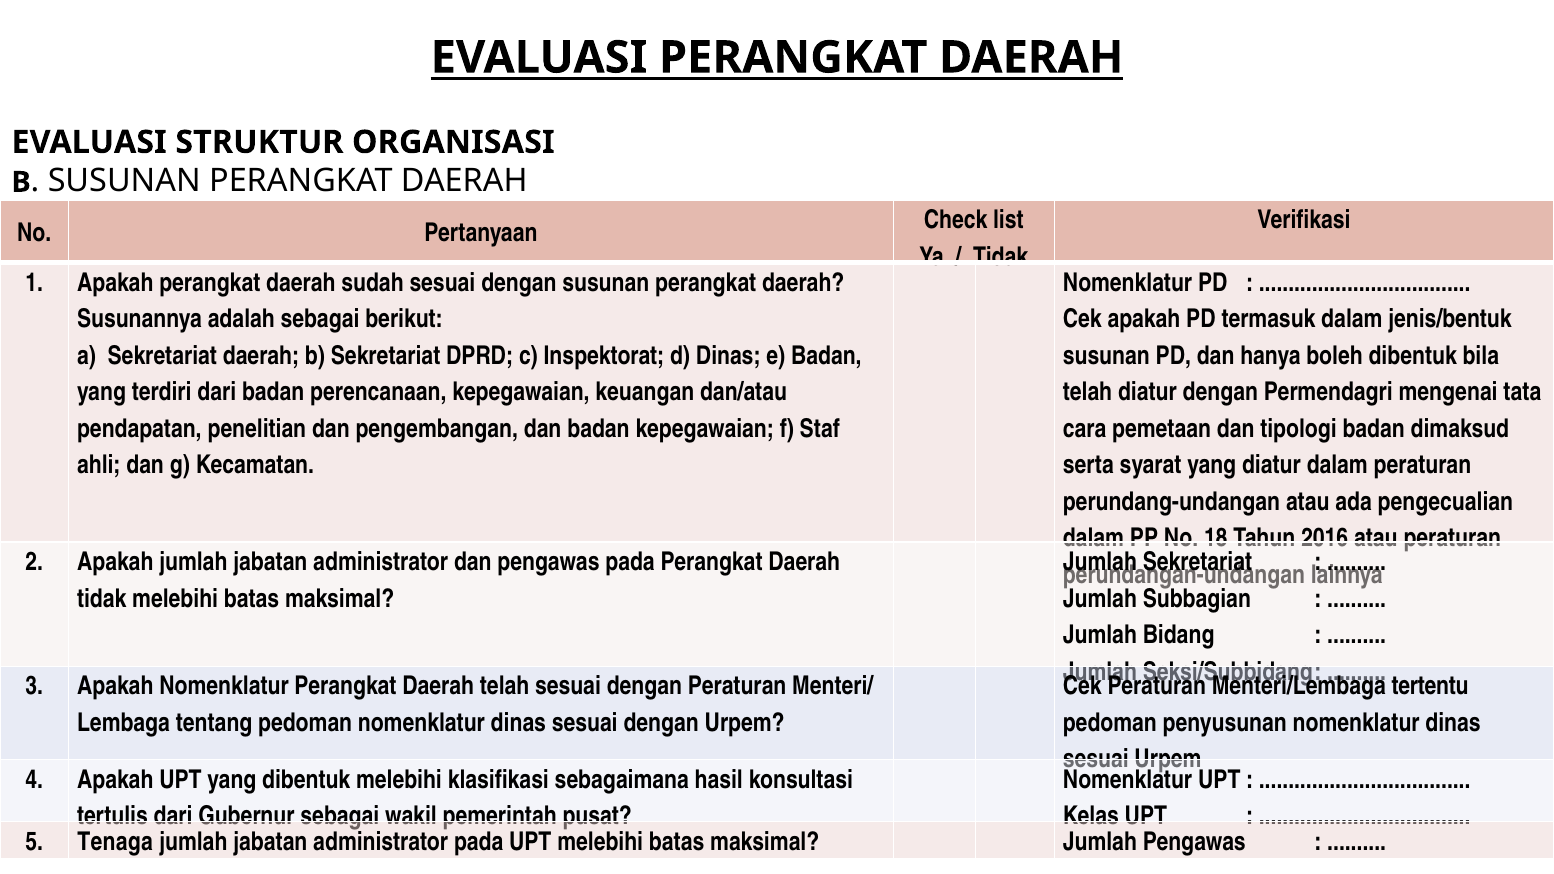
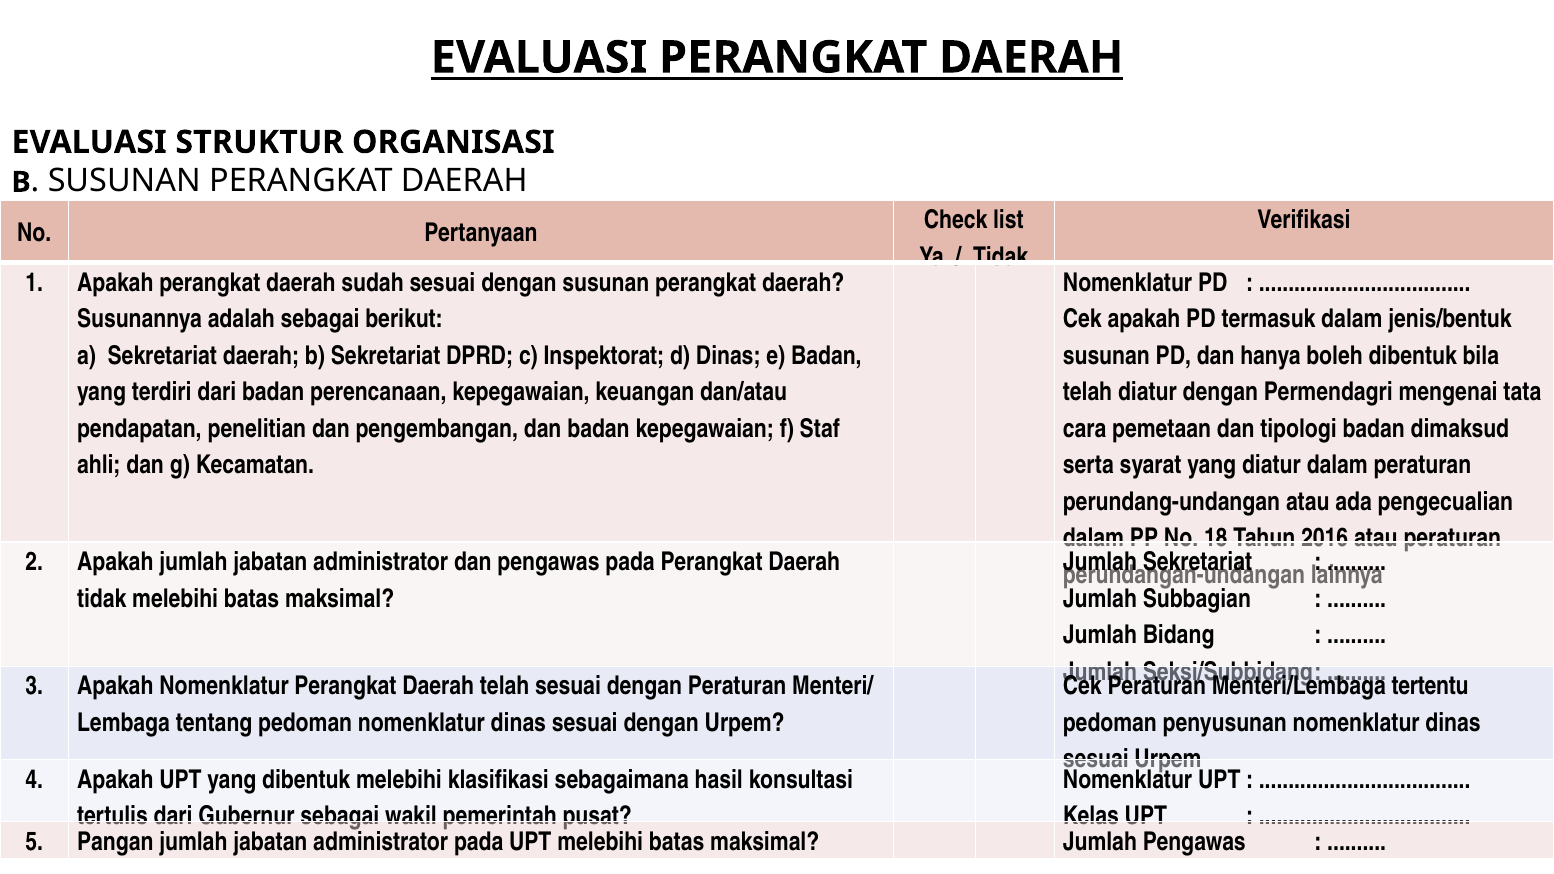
Tenaga: Tenaga -> Pangan
